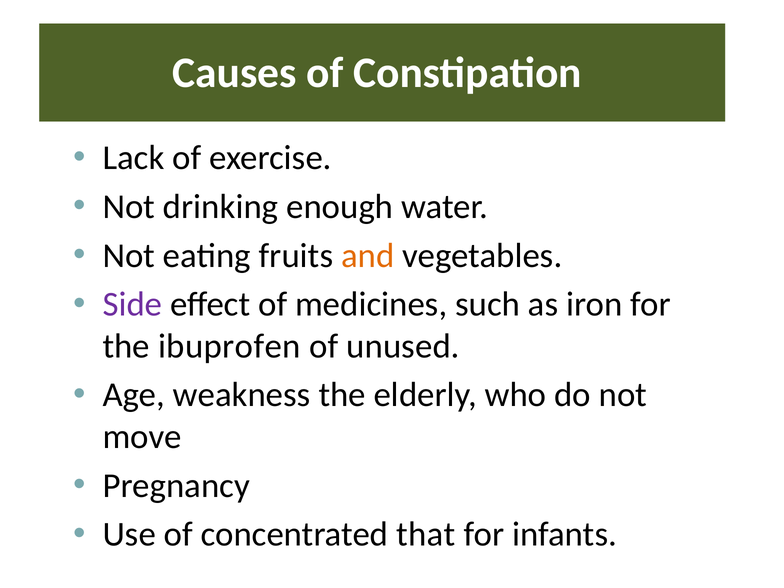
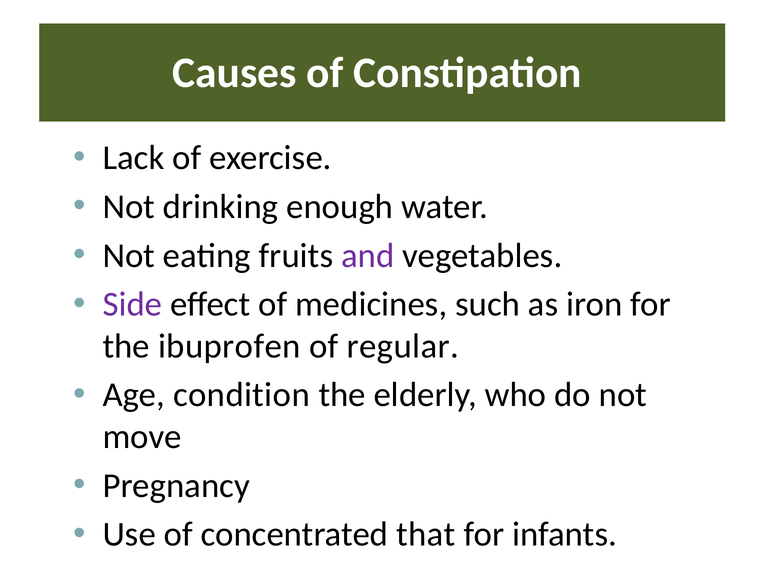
and colour: orange -> purple
unused: unused -> regular
weakness: weakness -> condition
